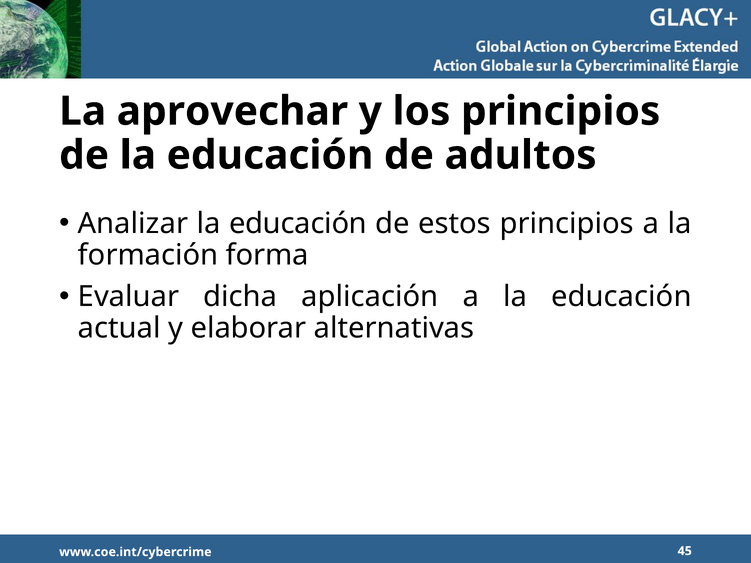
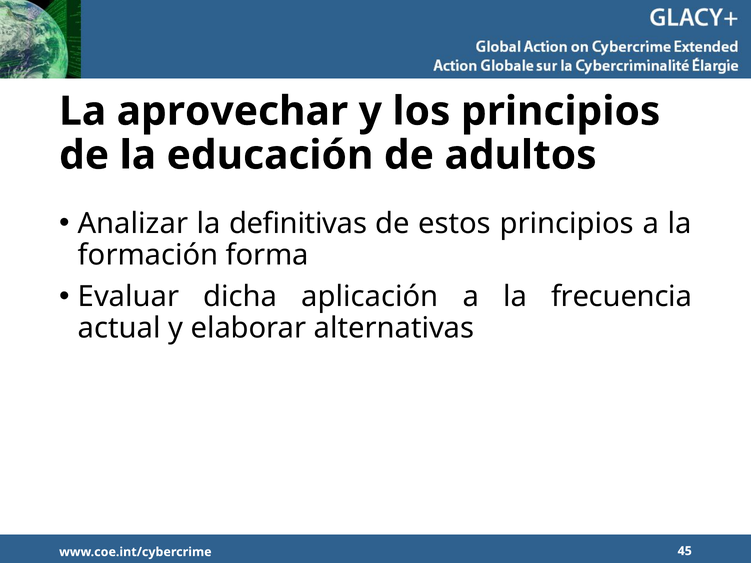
Analizar la educación: educación -> definitivas
a la educación: educación -> frecuencia
